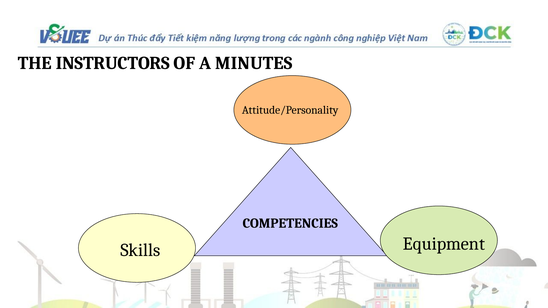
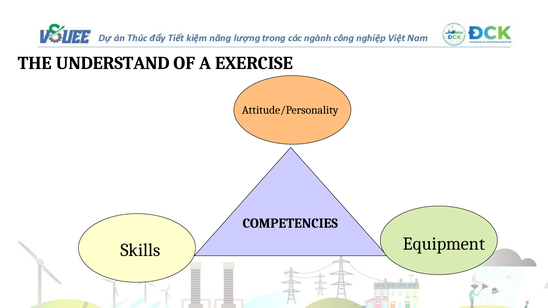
INSTRUCTORS: INSTRUCTORS -> UNDERSTAND
MINUTES: MINUTES -> EXERCISE
